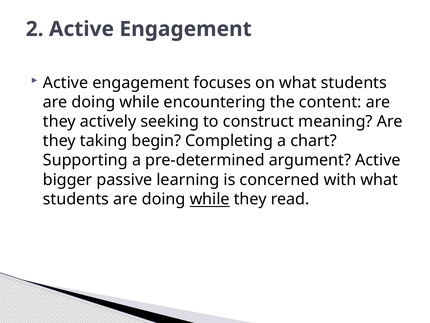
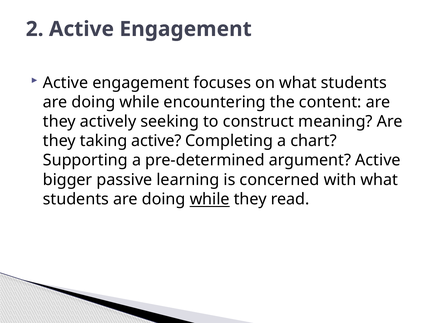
taking begin: begin -> active
